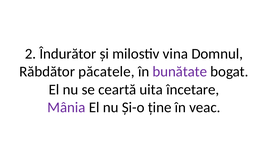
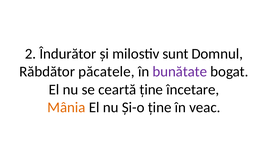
vina: vina -> sunt
ceartă uita: uita -> ține
Mânia colour: purple -> orange
